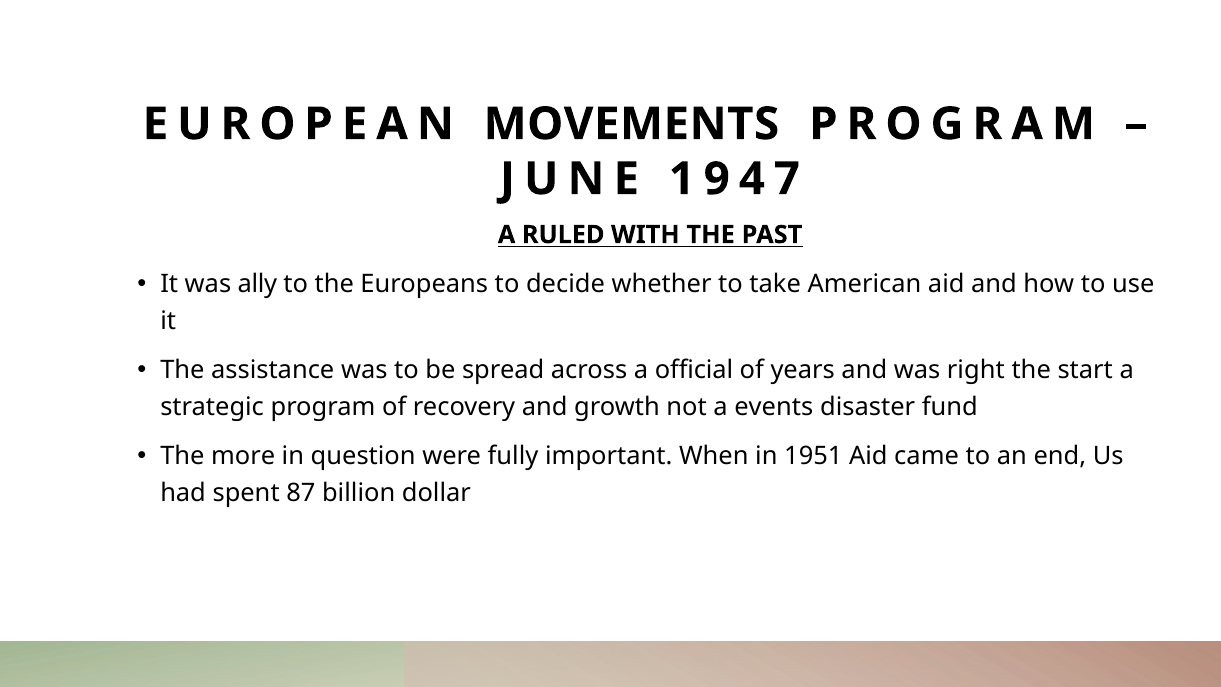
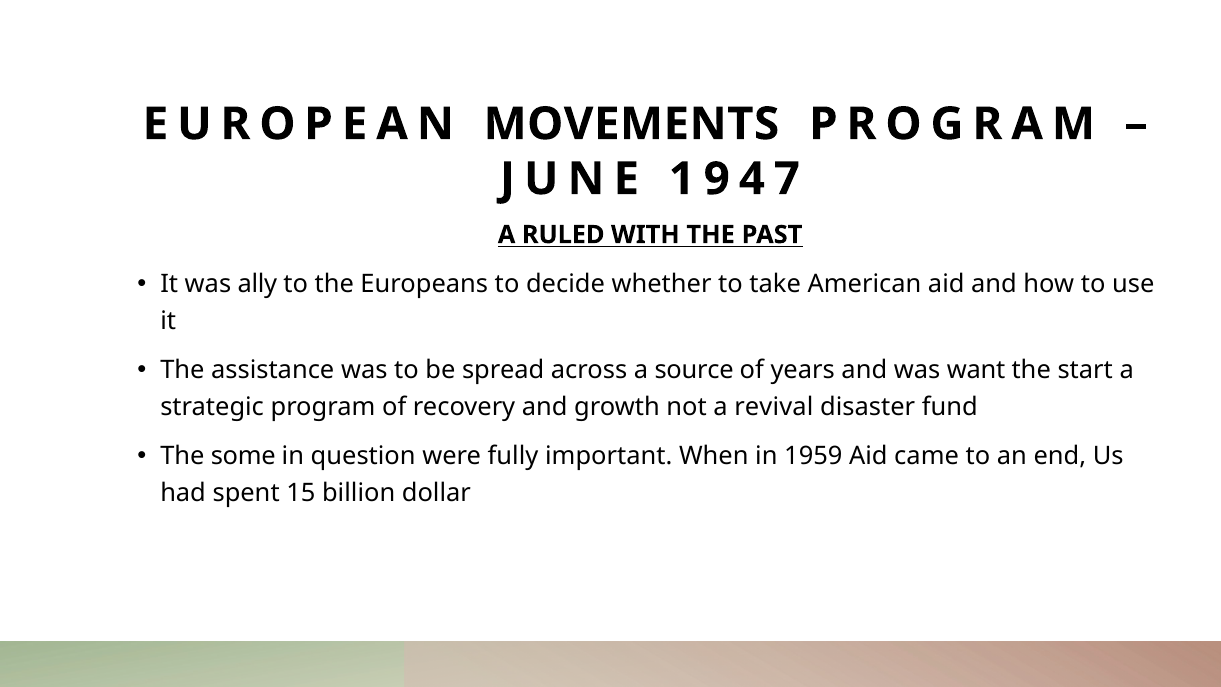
official: official -> source
right: right -> want
events: events -> revival
more: more -> some
1951: 1951 -> 1959
87: 87 -> 15
